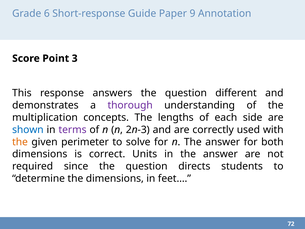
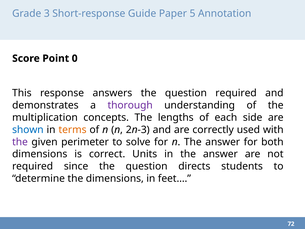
6: 6 -> 3
9: 9 -> 5
3: 3 -> 0
question different: different -> required
terms colour: purple -> orange
the at (20, 142) colour: orange -> purple
